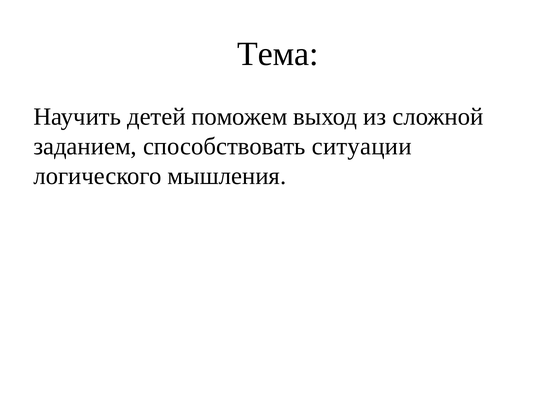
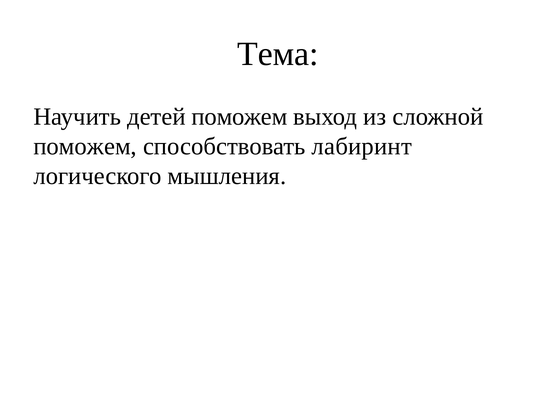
заданием at (85, 146): заданием -> поможем
ситуации: ситуации -> лабиринт
